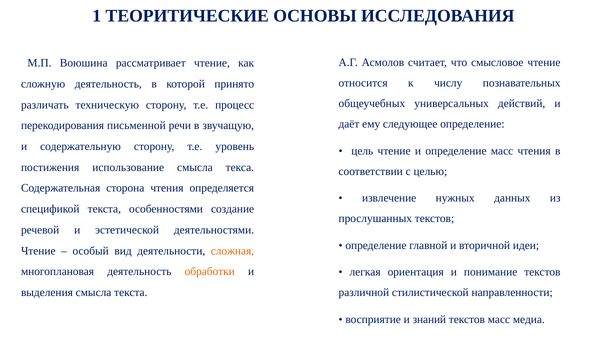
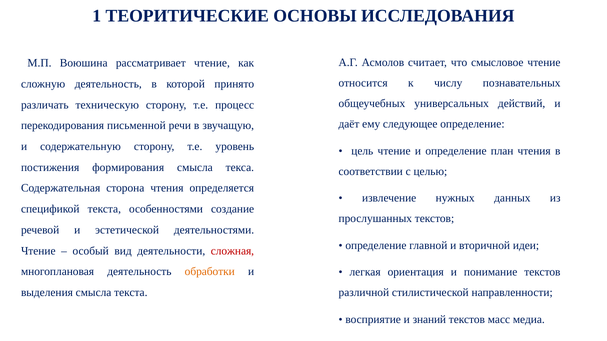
определение масс: масс -> план
использование: использование -> формирования
сложная colour: orange -> red
